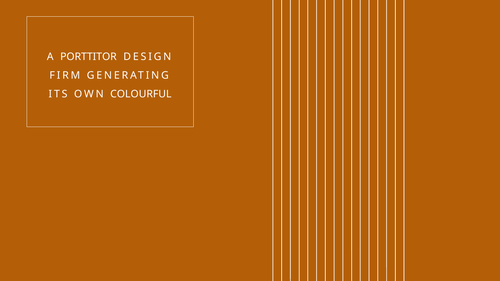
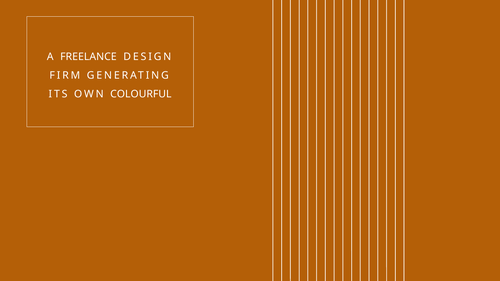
PORTTITOR: PORTTITOR -> FREELANCE
